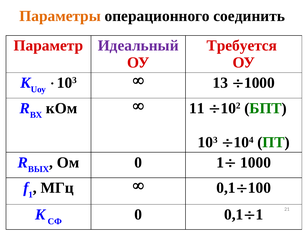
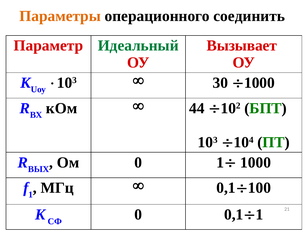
Идеальный colour: purple -> green
Требуется: Требуется -> Вызывает
13: 13 -> 30
11: 11 -> 44
